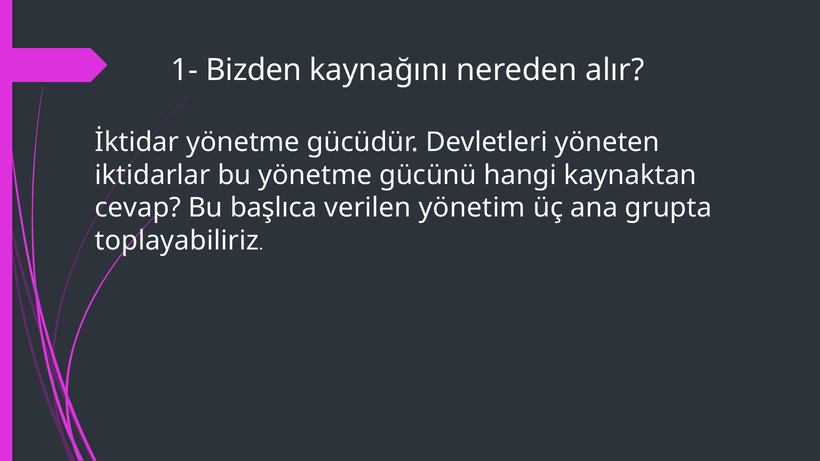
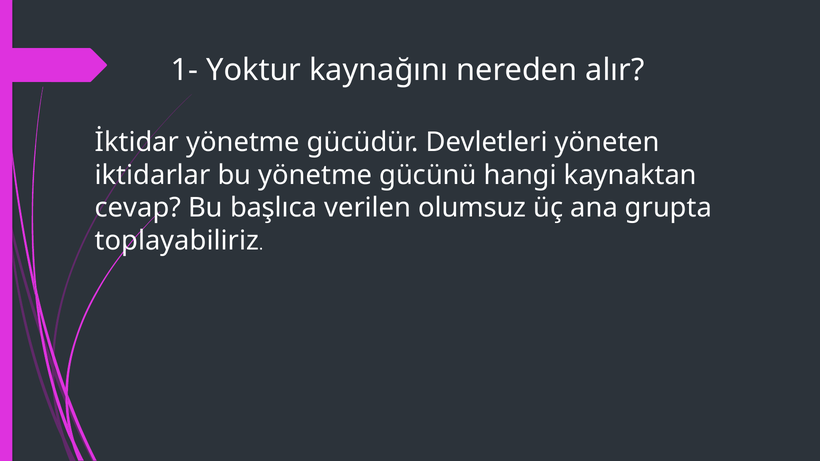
Bizden: Bizden -> Yoktur
yönetim: yönetim -> olumsuz
